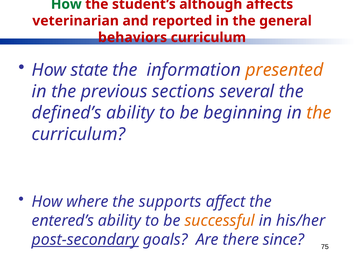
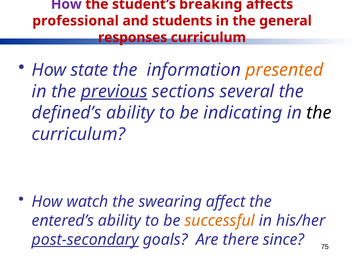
How at (66, 4) colour: green -> purple
although: although -> breaking
veterinarian: veterinarian -> professional
reported: reported -> students
behaviors: behaviors -> responses
previous underline: none -> present
beginning: beginning -> indicating
the at (319, 113) colour: orange -> black
where: where -> watch
supports: supports -> swearing
